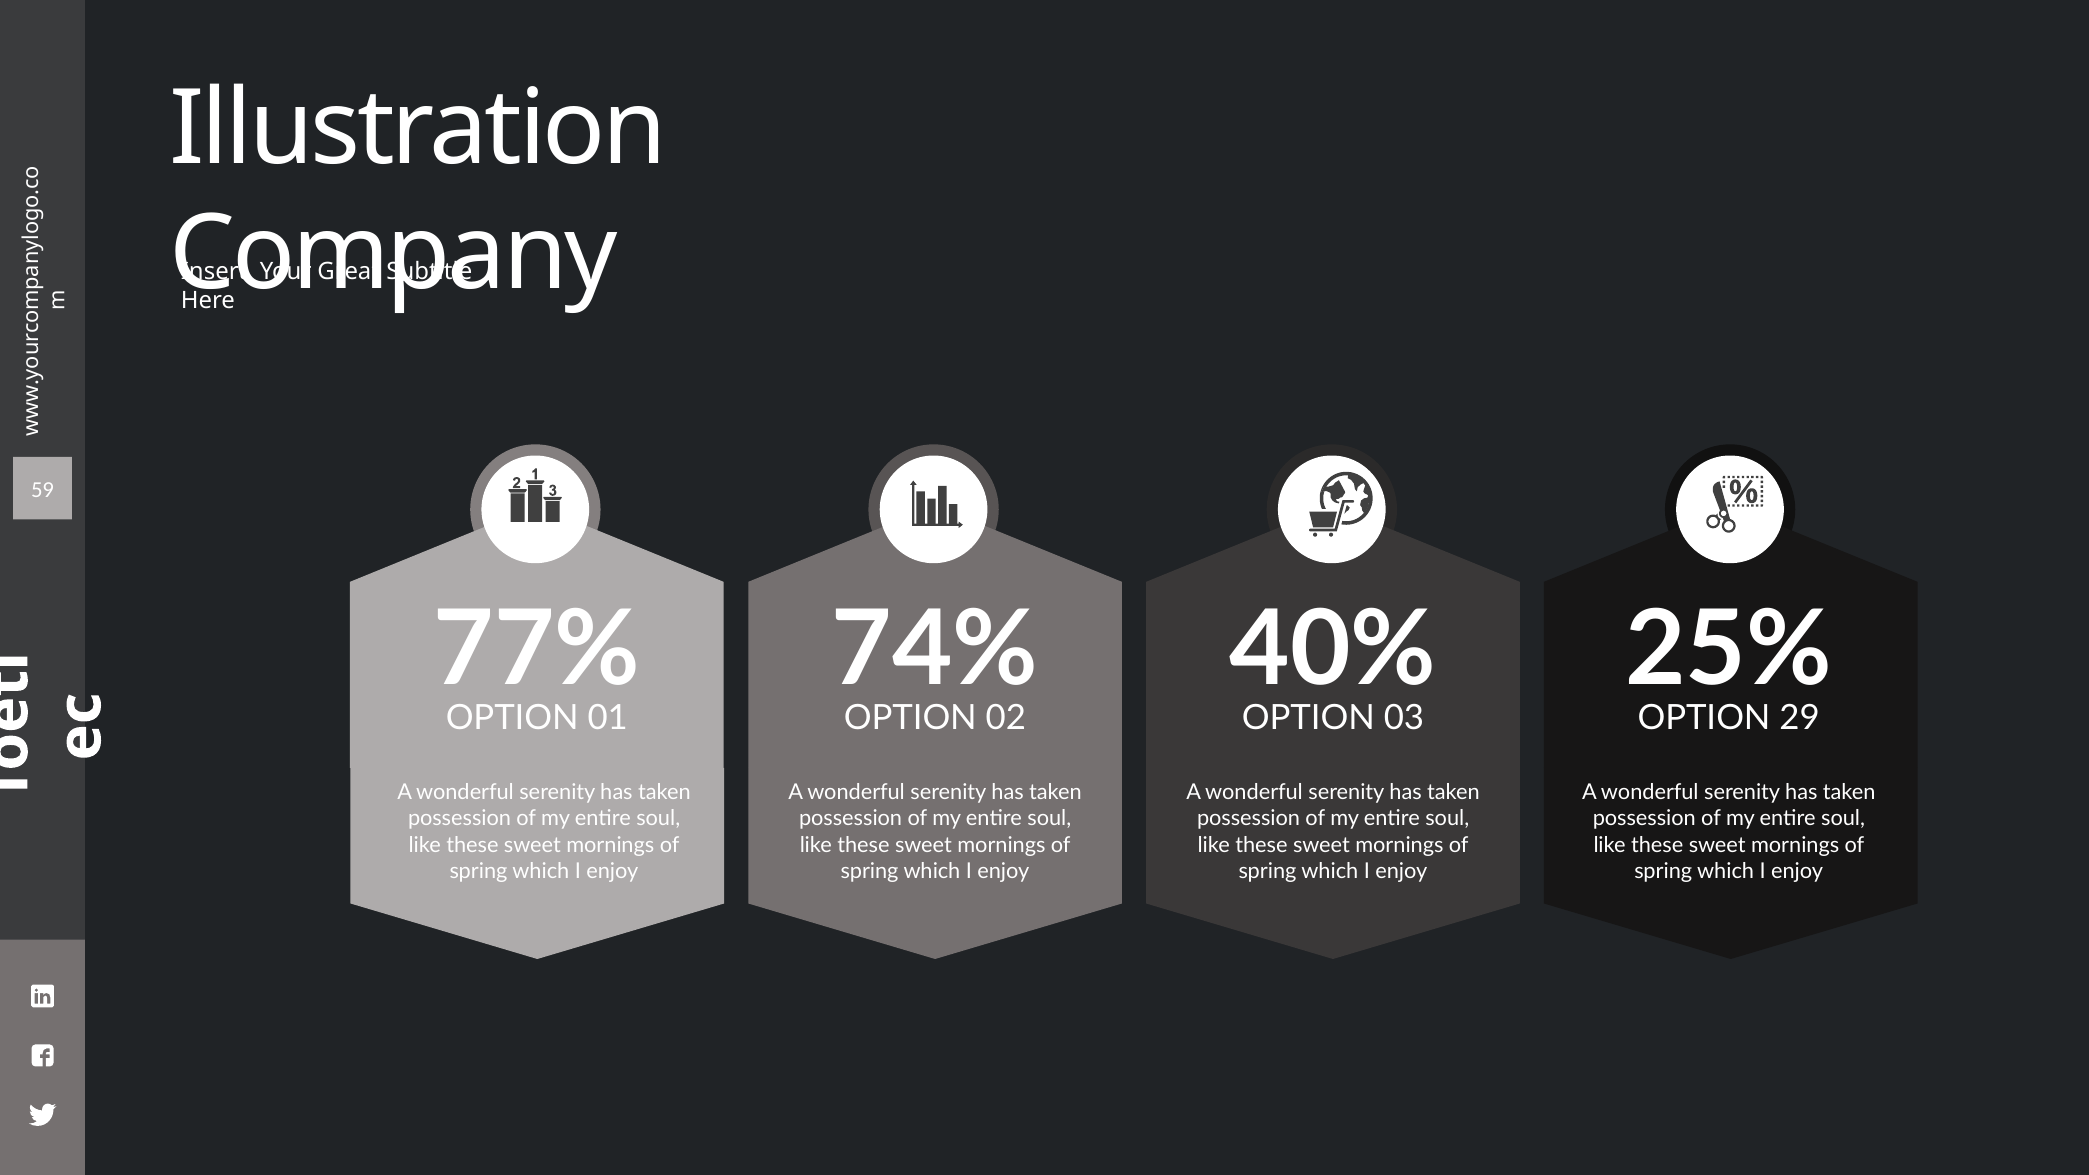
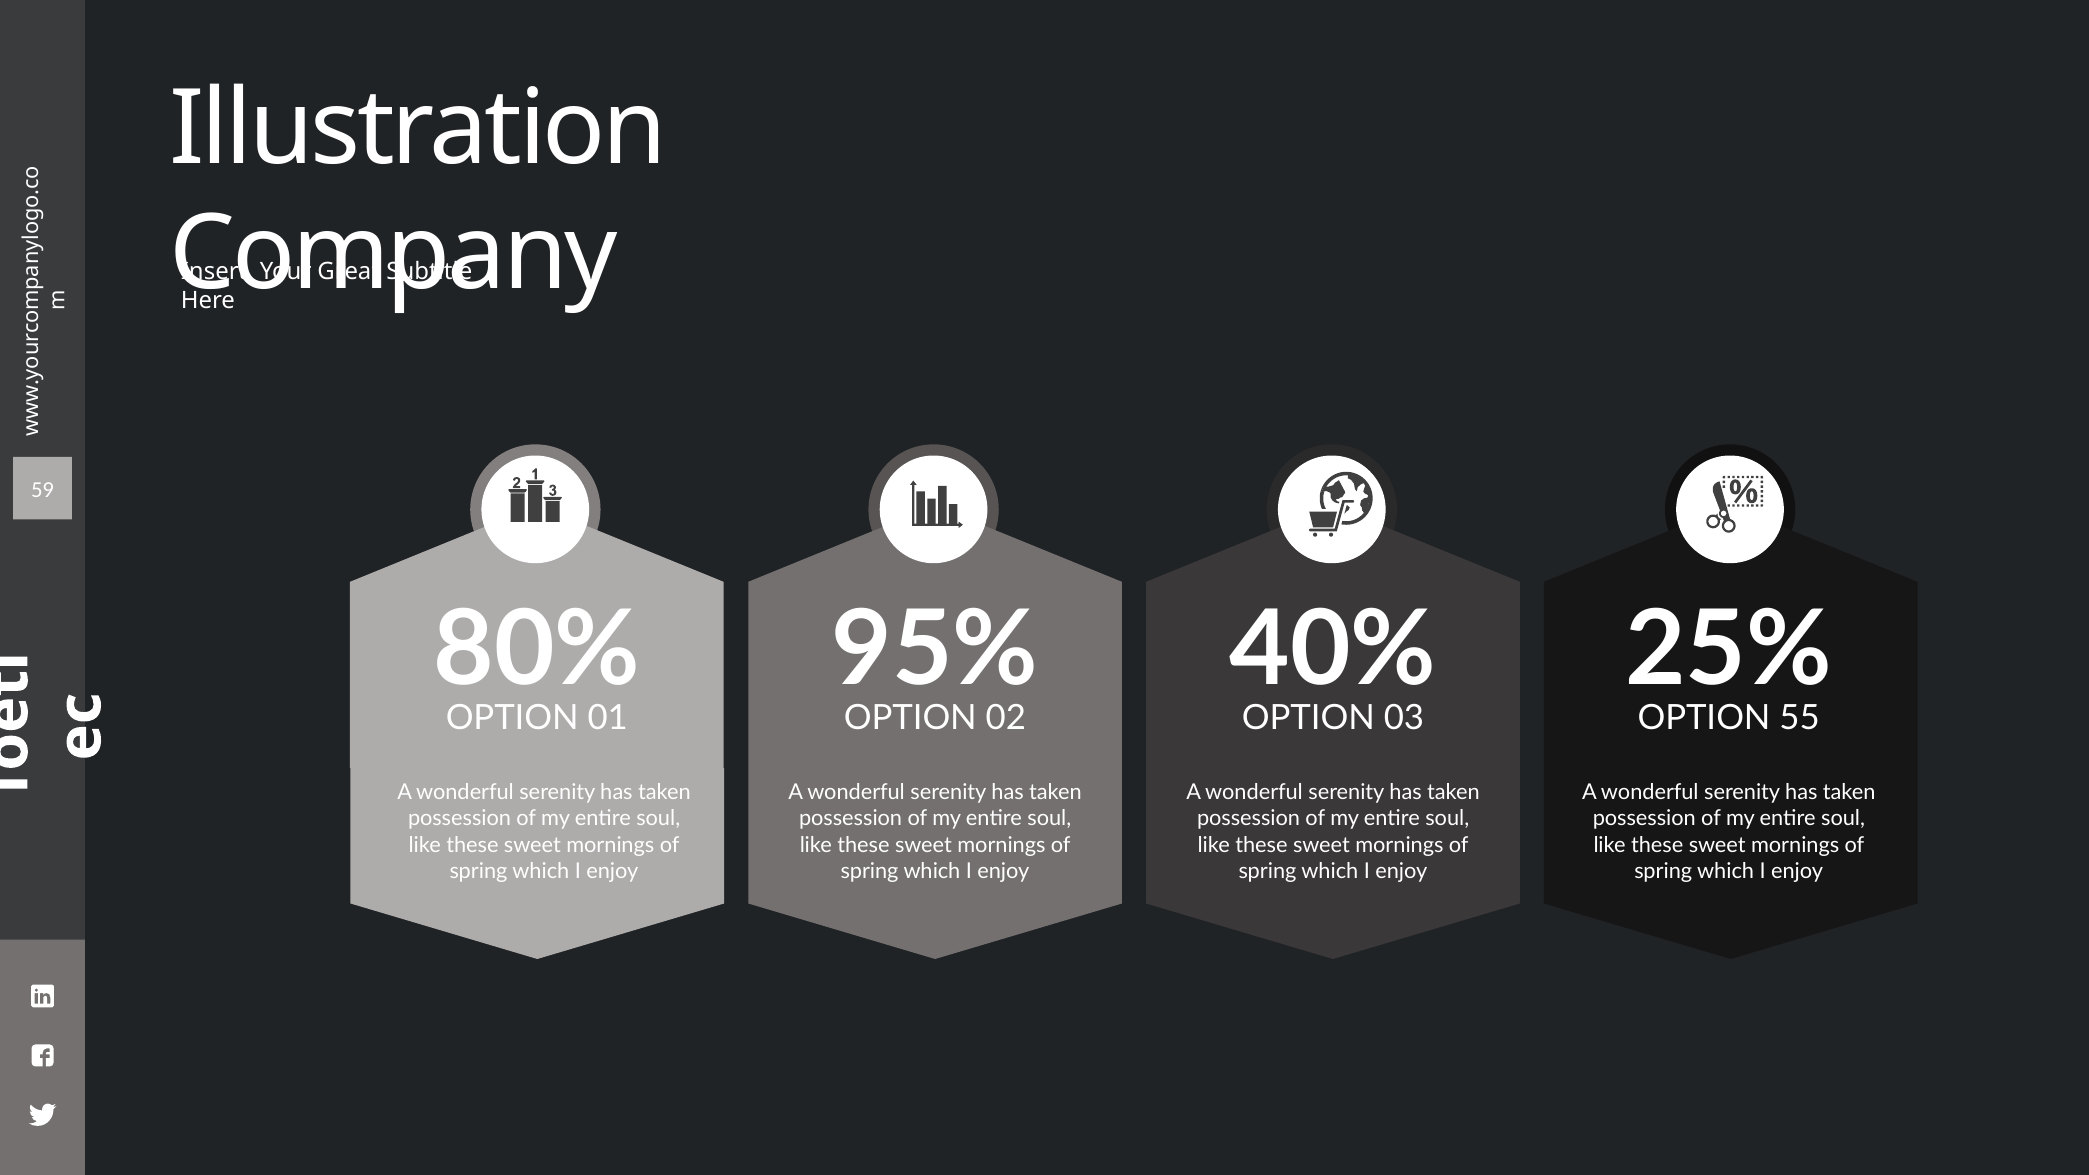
77%: 77% -> 80%
74%: 74% -> 95%
29: 29 -> 55
